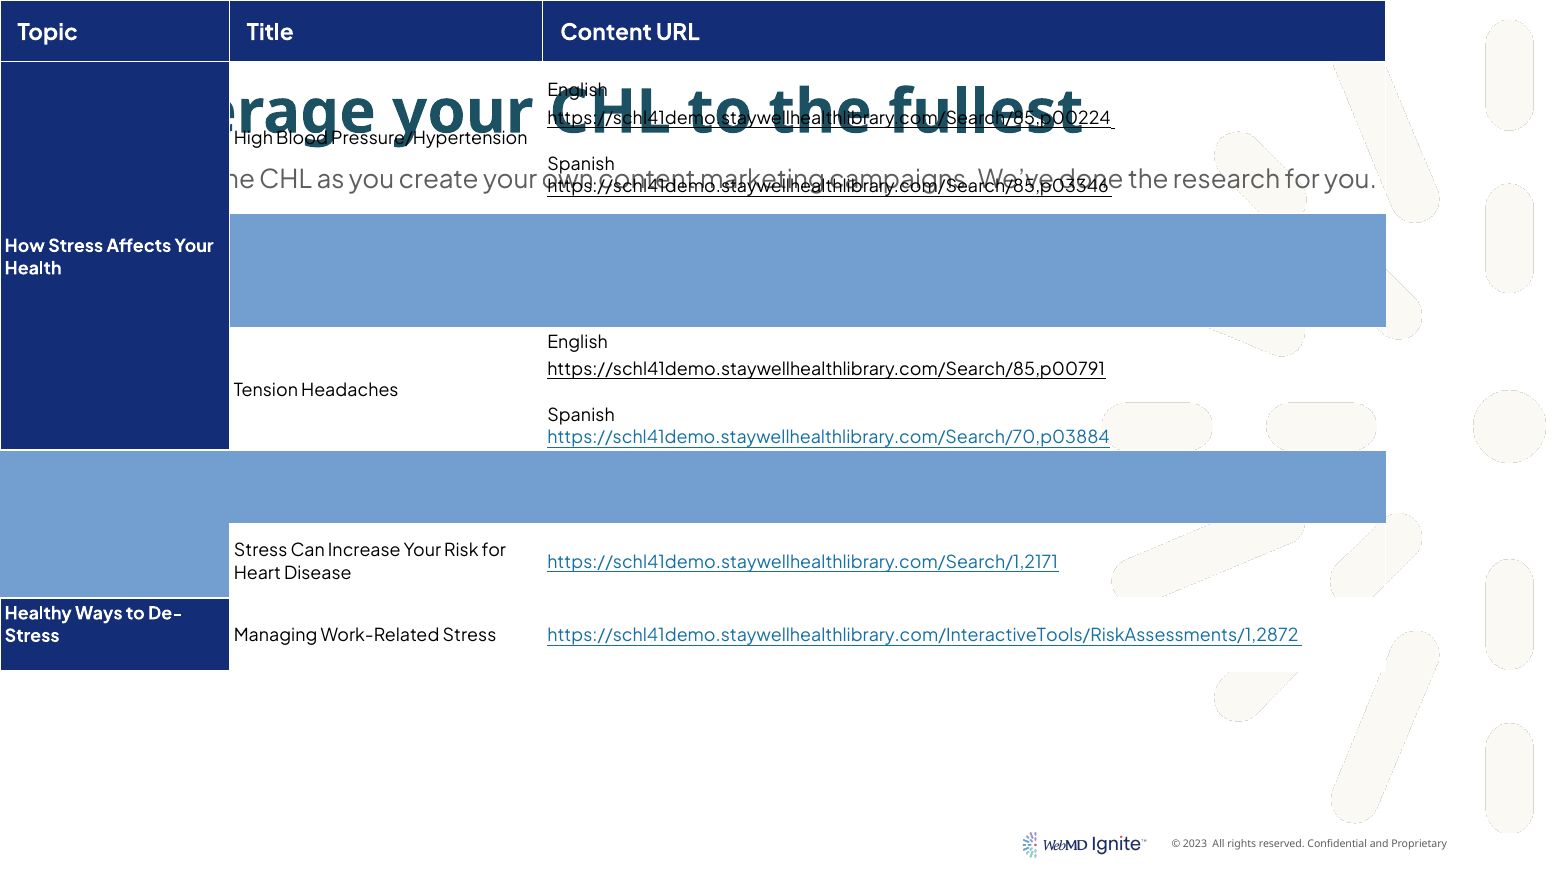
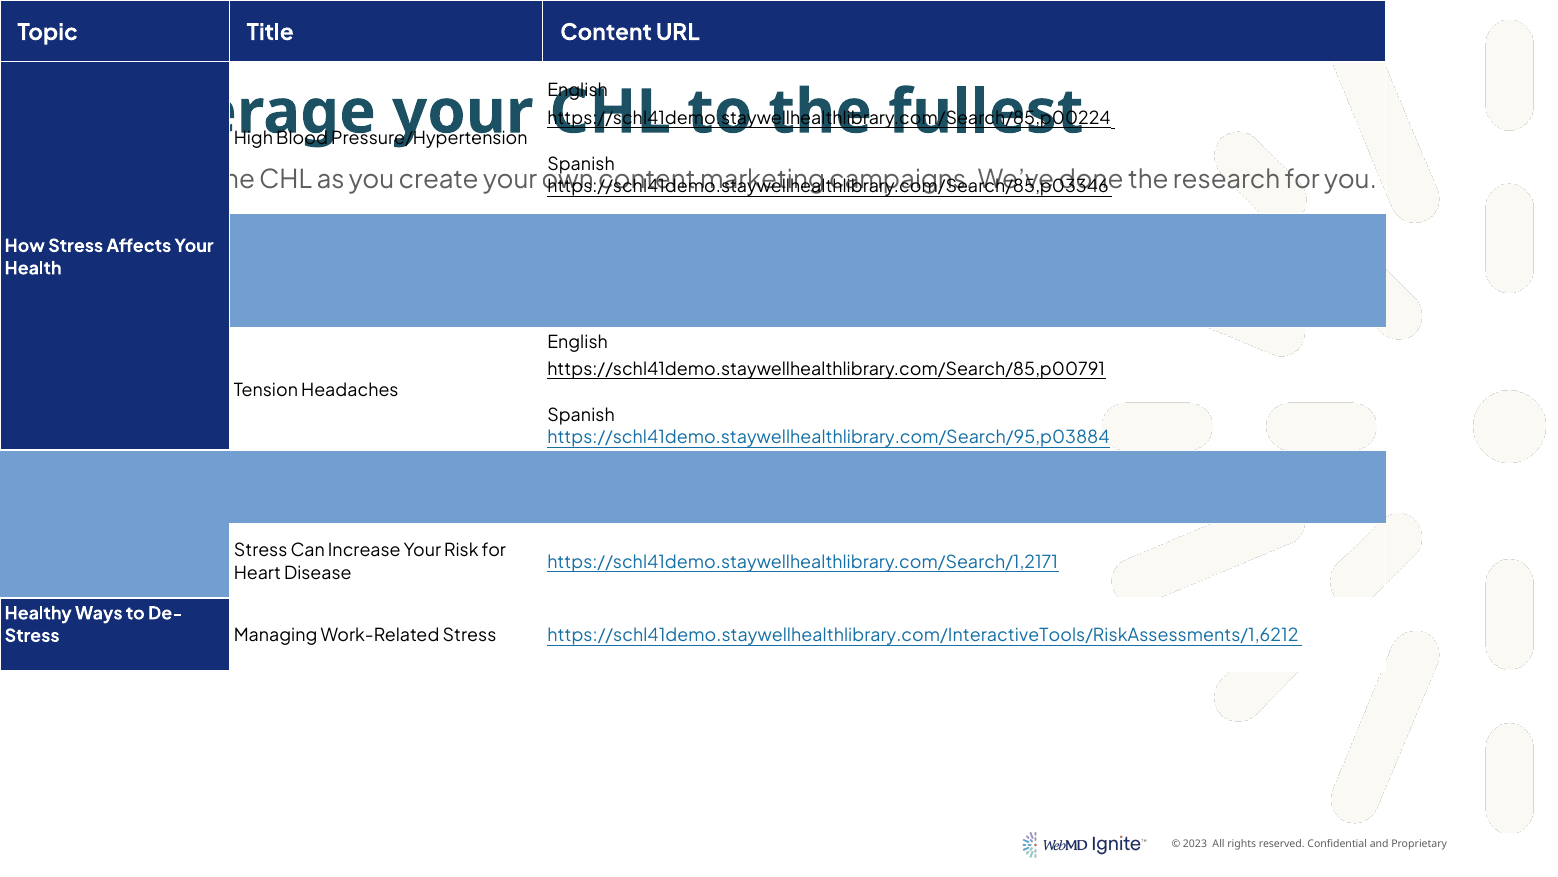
https://schl41demo.staywellhealthlibrary.com/Search/70,p03884: https://schl41demo.staywellhealthlibrary.com/Search/70,p03884 -> https://schl41demo.staywellhealthlibrary.com/Search/95,p03884
https://schl41demo.staywellhealthlibrary.com/InteractiveTools/RiskAssessments/1,2872: https://schl41demo.staywellhealthlibrary.com/InteractiveTools/RiskAssessments/1,2872 -> https://schl41demo.staywellhealthlibrary.com/InteractiveTools/RiskAssessments/1,6212
